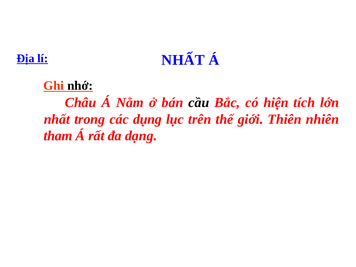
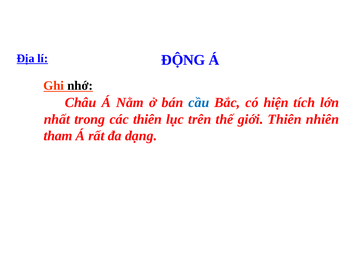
NHẤT at (183, 60): NHẤT -> ĐỘNG
cầu colour: black -> blue
các dụng: dụng -> thiên
